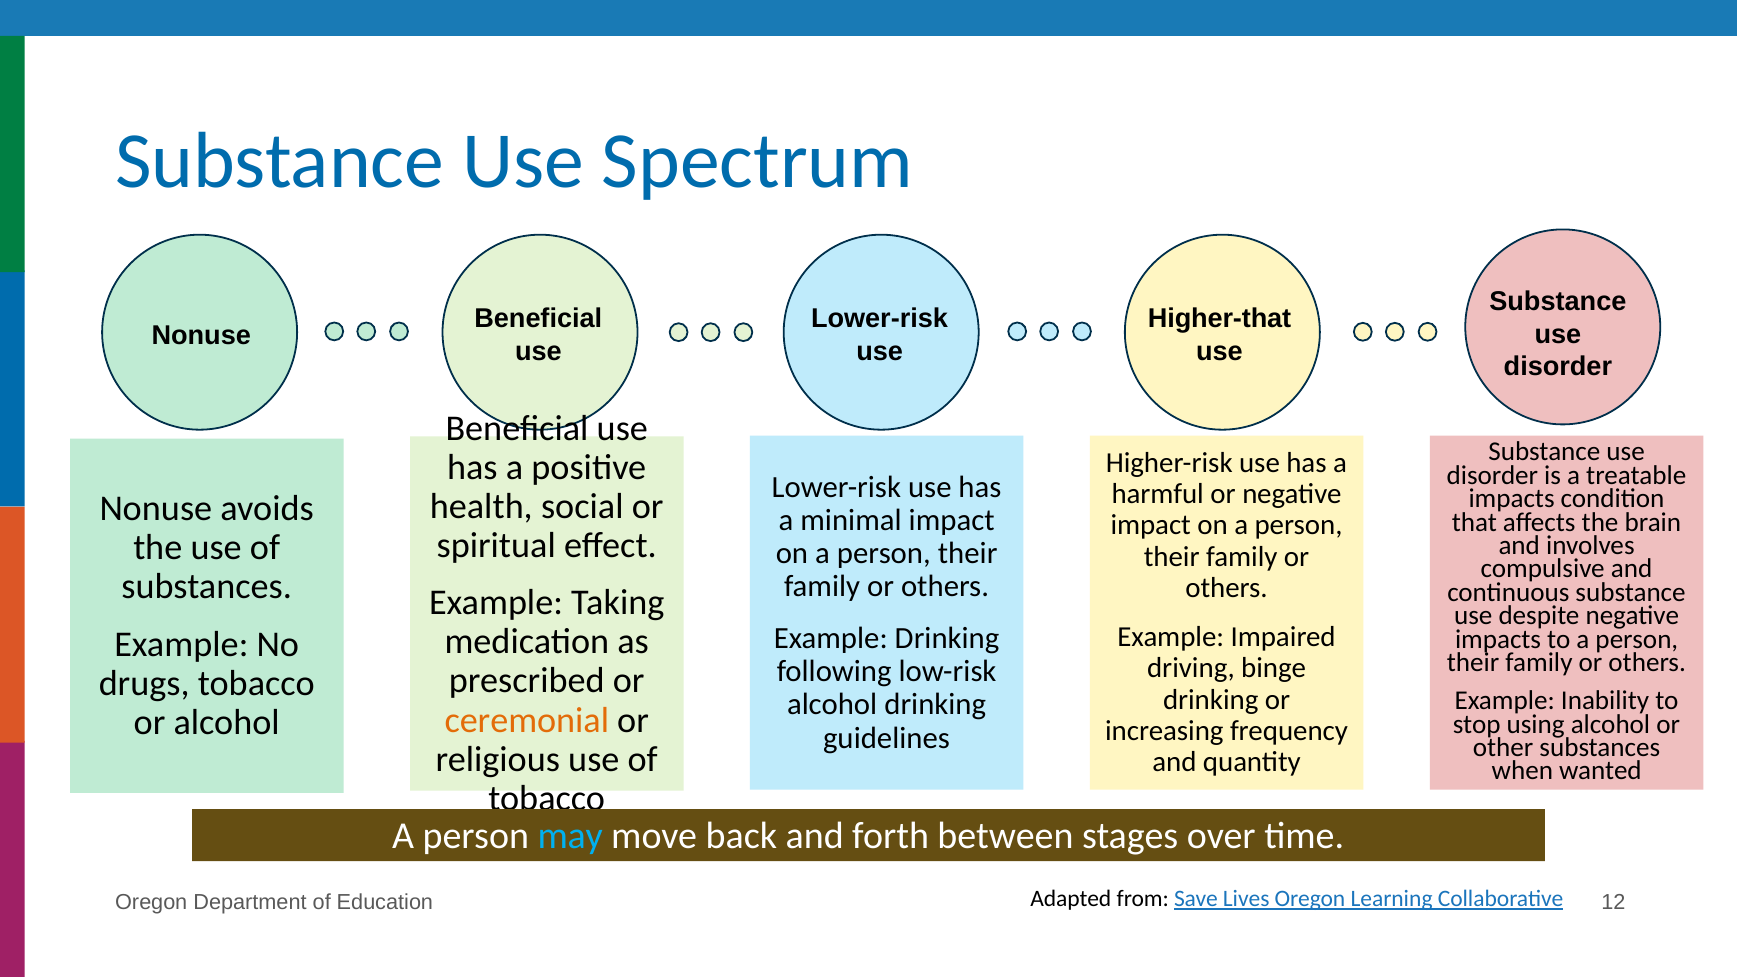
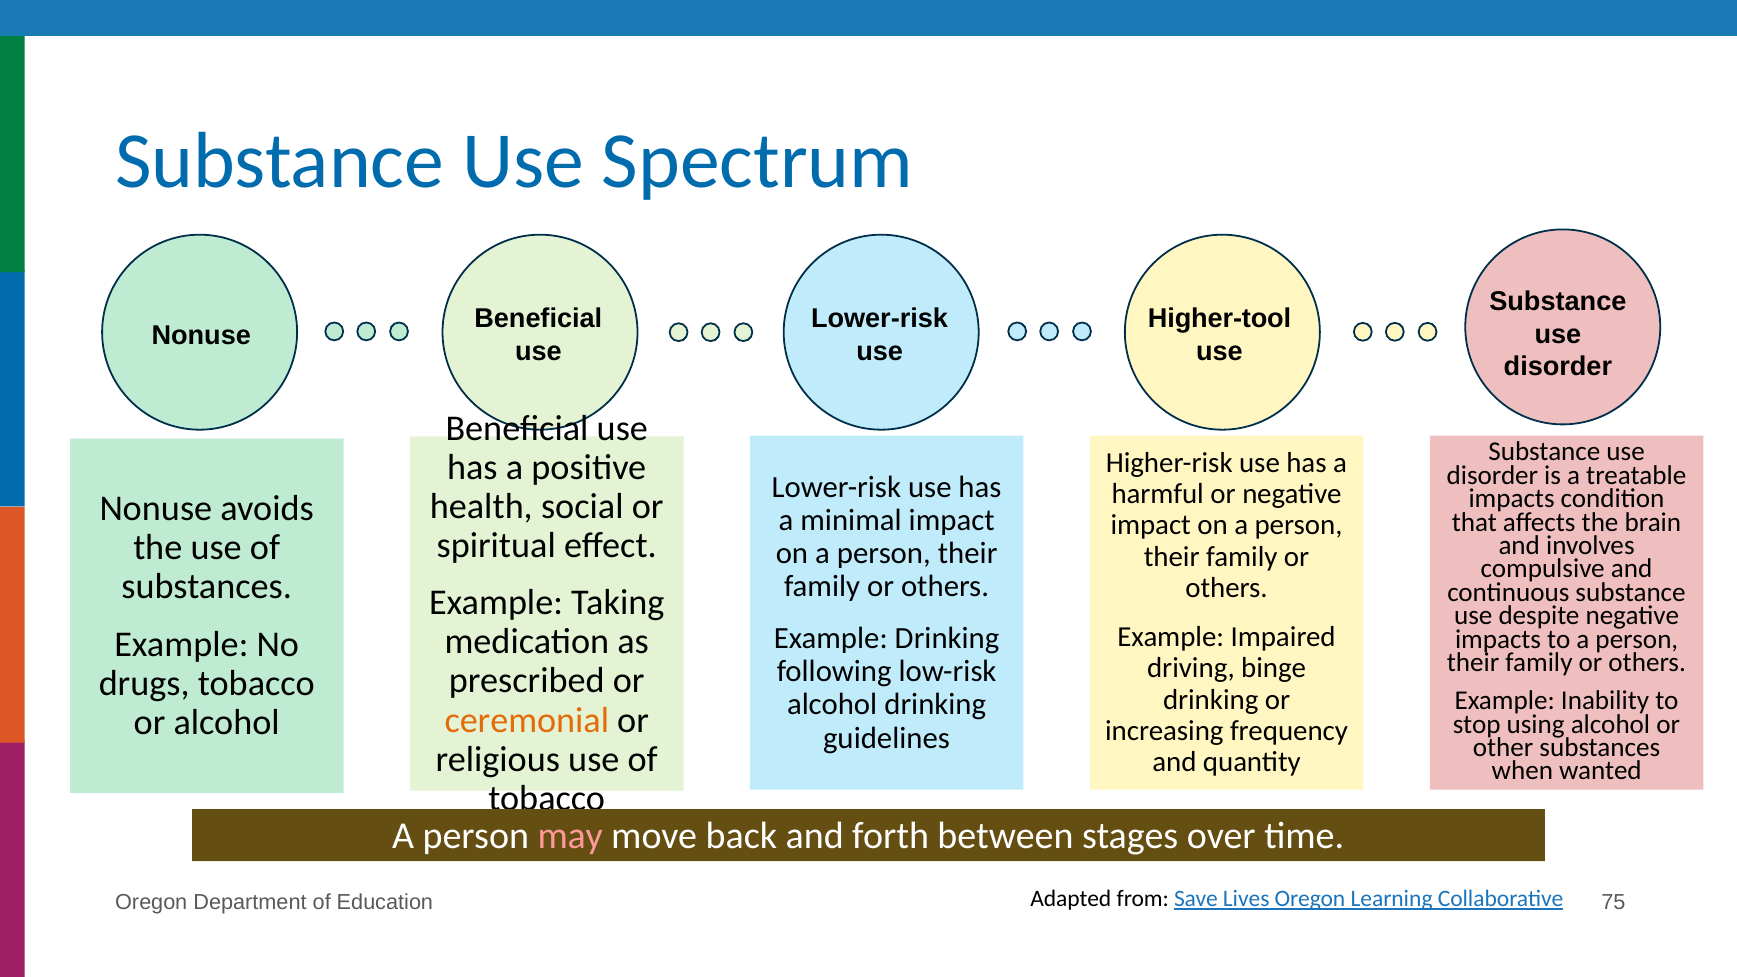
Higher-that: Higher-that -> Higher-tool
may colour: light blue -> pink
12: 12 -> 75
